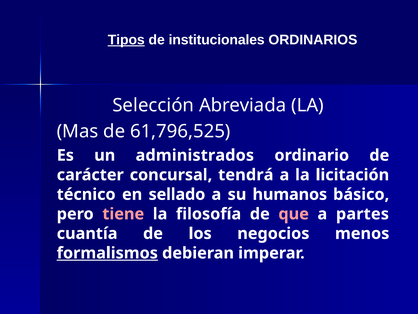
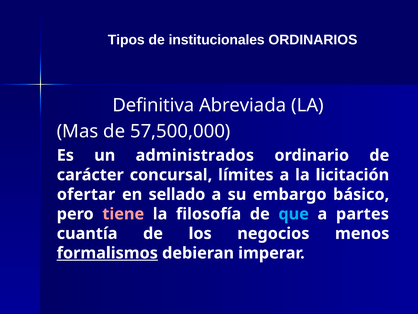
Tipos underline: present -> none
Selección: Selección -> Definitiva
61,796,525: 61,796,525 -> 57,500,000
tendrá: tendrá -> límites
técnico: técnico -> ofertar
humanos: humanos -> embargo
que colour: pink -> light blue
